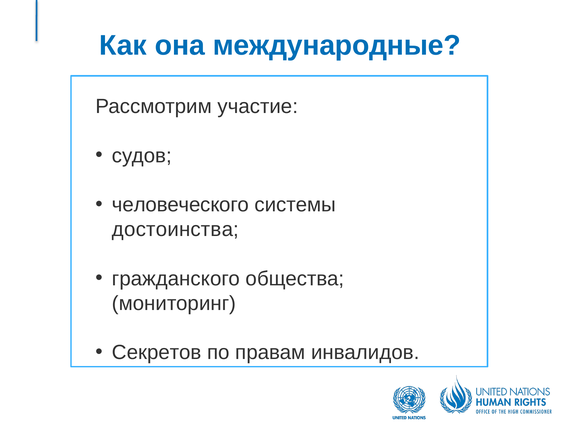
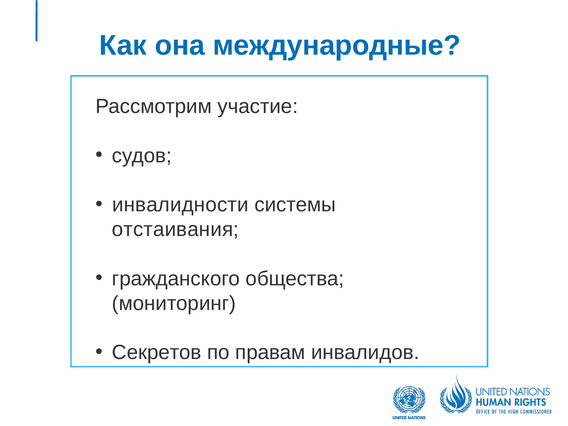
человеческого: человеческого -> инвалидности
достоинства: достоинства -> отстаивания
